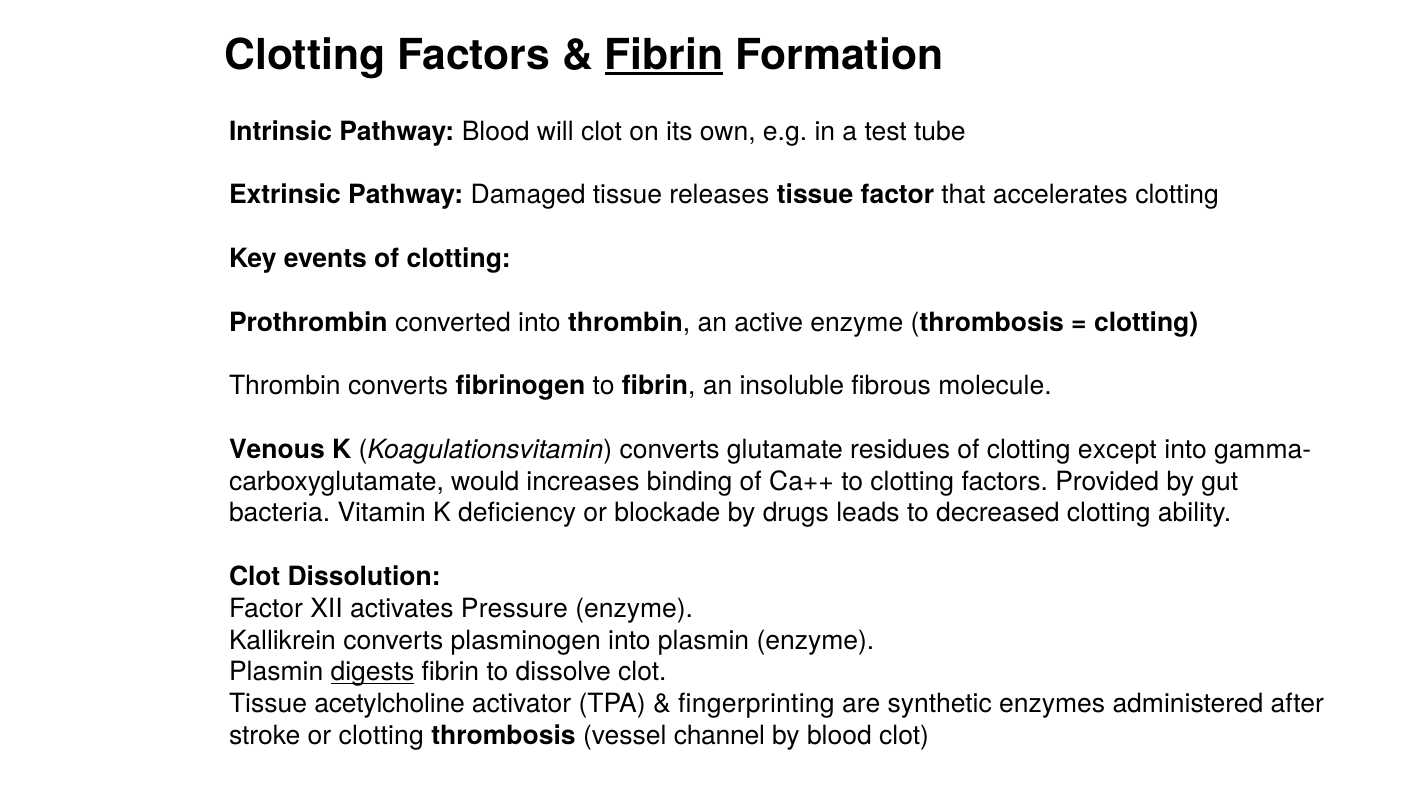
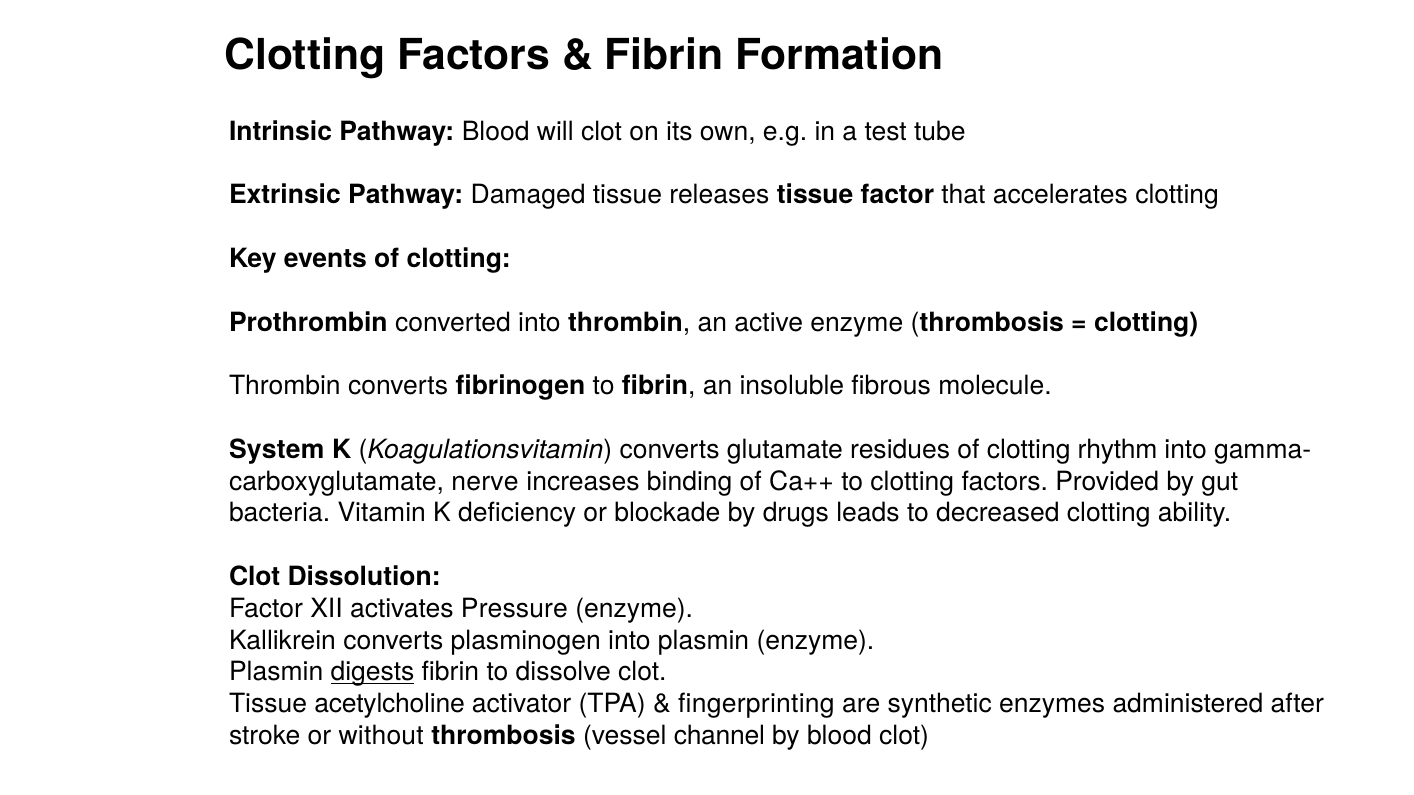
Fibrin at (664, 55) underline: present -> none
Venous: Venous -> System
except: except -> rhythm
would: would -> nerve
or clotting: clotting -> without
